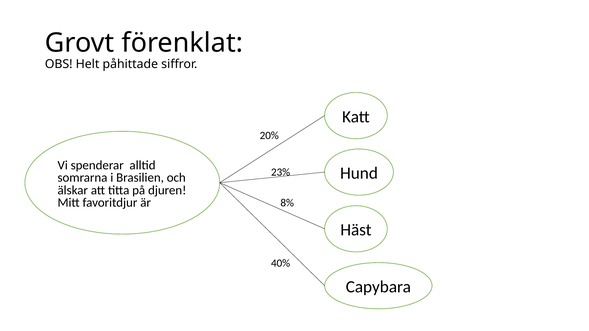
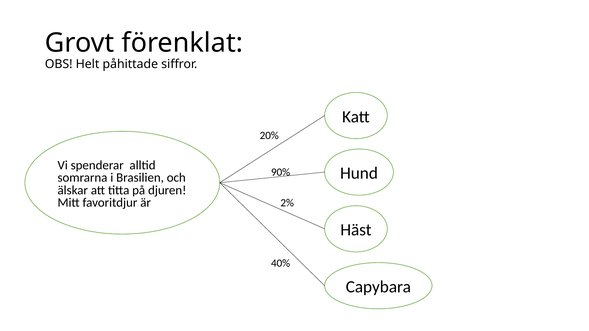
23%: 23% -> 90%
8%: 8% -> 2%
